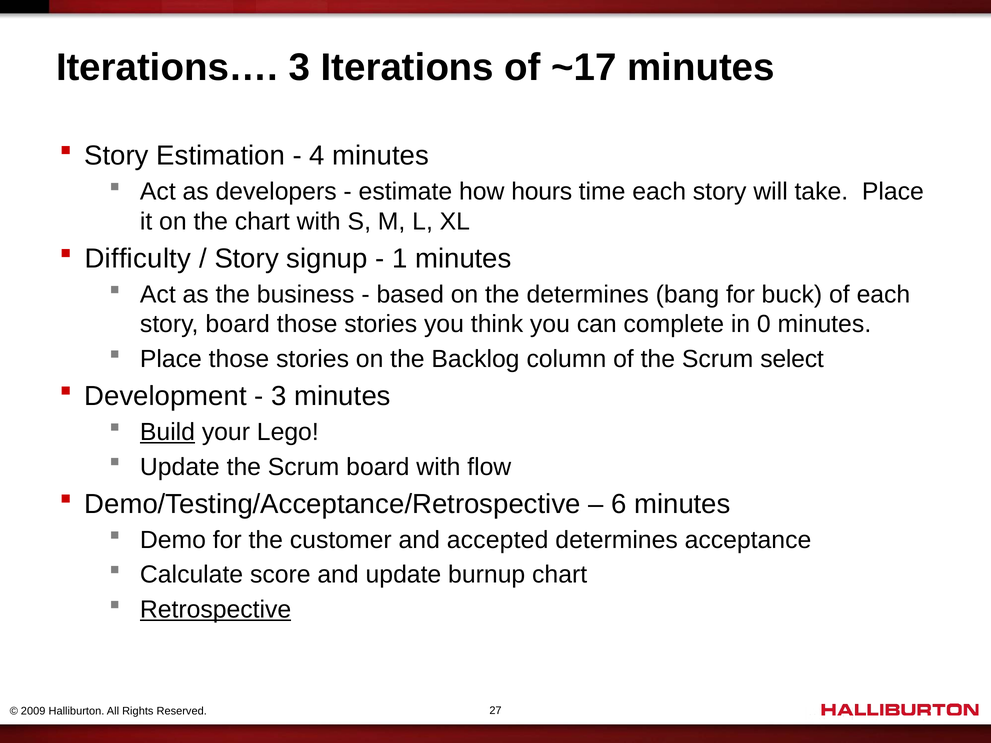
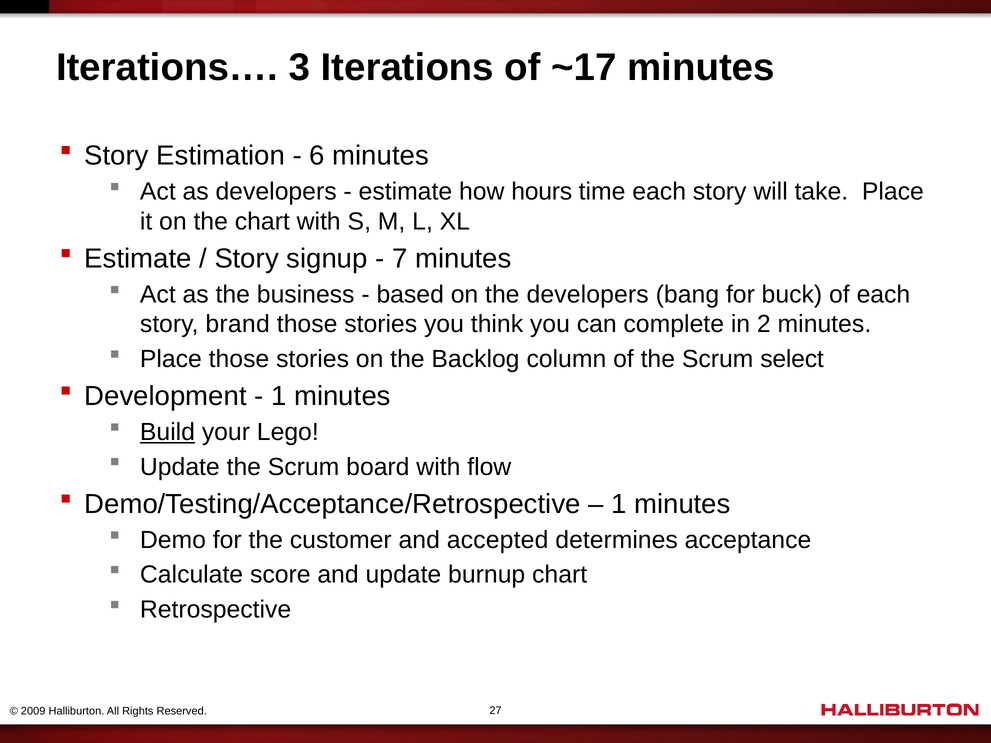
4: 4 -> 6
Difficulty at (138, 259): Difficulty -> Estimate
1: 1 -> 7
the determines: determines -> developers
story board: board -> brand
0: 0 -> 2
3 at (279, 396): 3 -> 1
6 at (619, 504): 6 -> 1
Retrospective underline: present -> none
